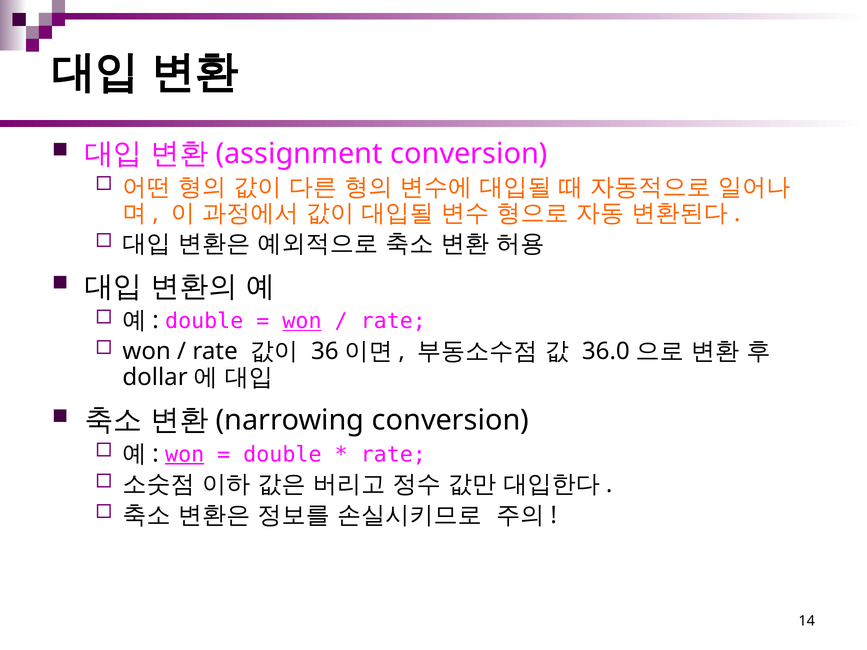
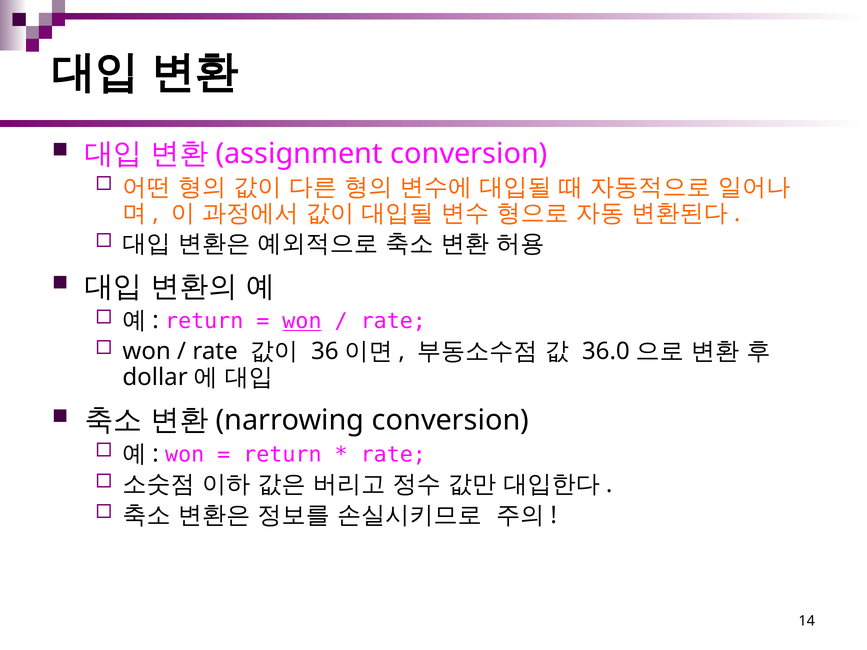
double at (204, 321): double -> return
won at (185, 455) underline: present -> none
double at (282, 455): double -> return
